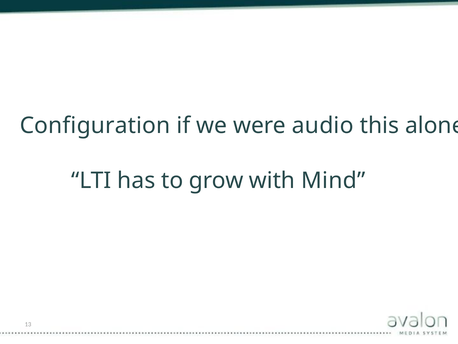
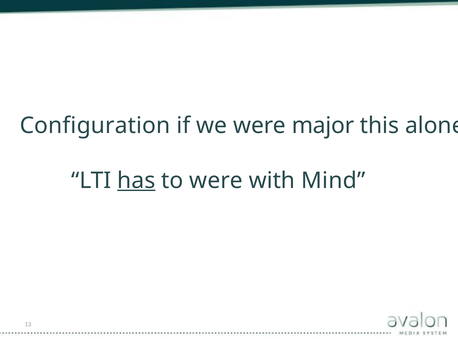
audio: audio -> major
has underline: none -> present
to grow: grow -> were
